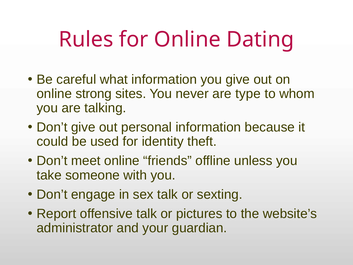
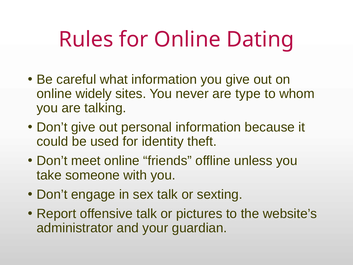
strong: strong -> widely
